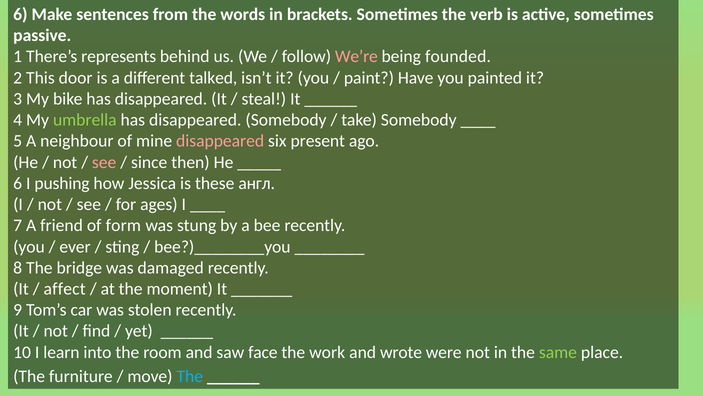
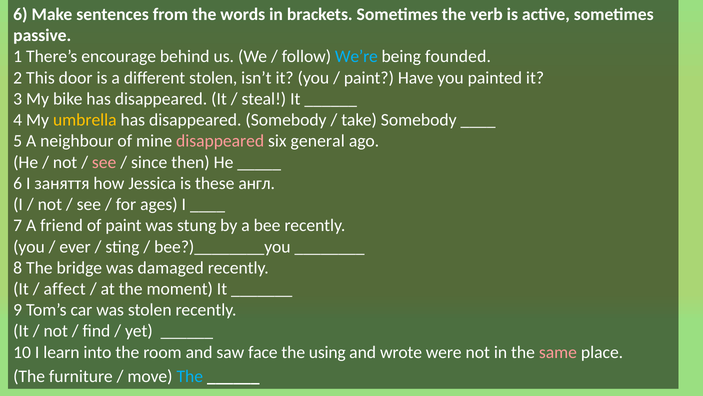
represents: represents -> encourage
We’re colour: pink -> light blue
different talked: talked -> stolen
umbrella colour: light green -> yellow
present: present -> general
pushing: pushing -> заняття
of form: form -> paint
work: work -> using
same colour: light green -> pink
